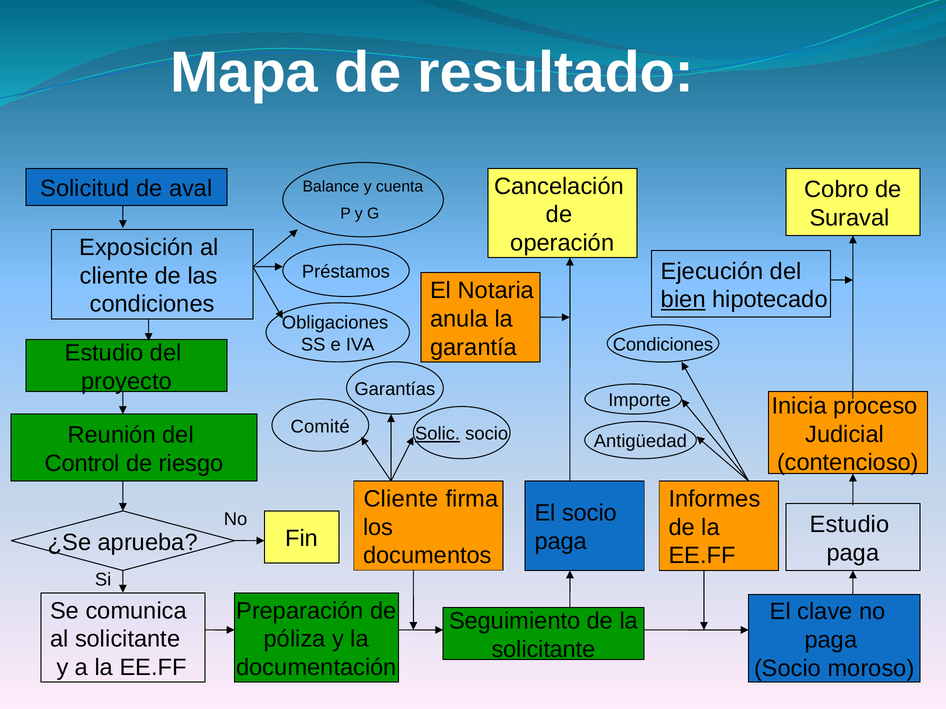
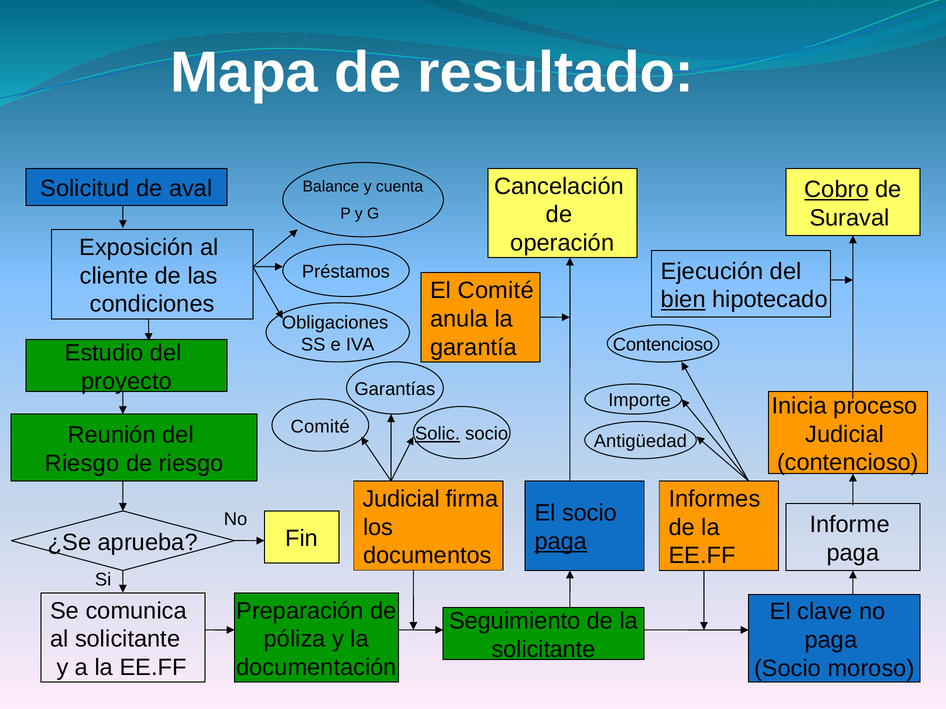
Cobro underline: none -> present
El Notaria: Notaria -> Comité
Condiciones at (663, 345): Condiciones -> Contencioso
Control at (82, 464): Control -> Riesgo
Cliente at (401, 499): Cliente -> Judicial
Estudio at (850, 525): Estudio -> Informe
paga at (561, 542) underline: none -> present
